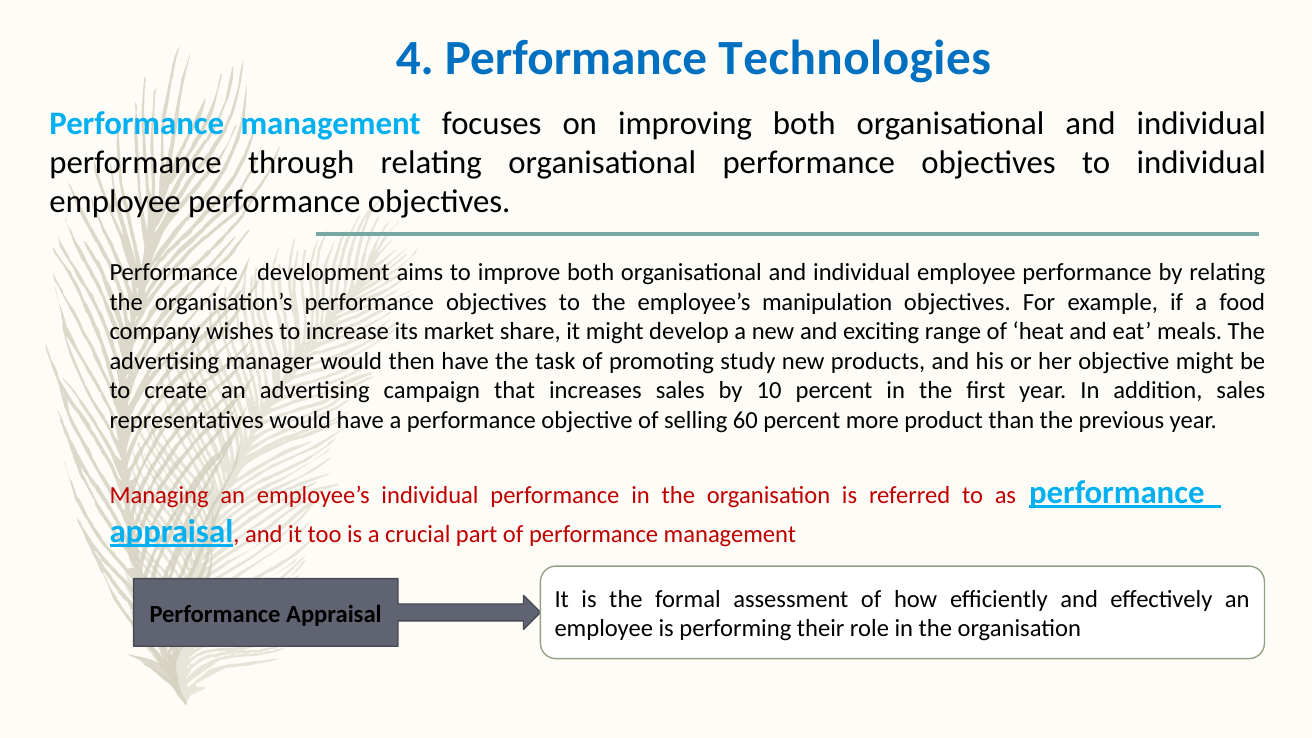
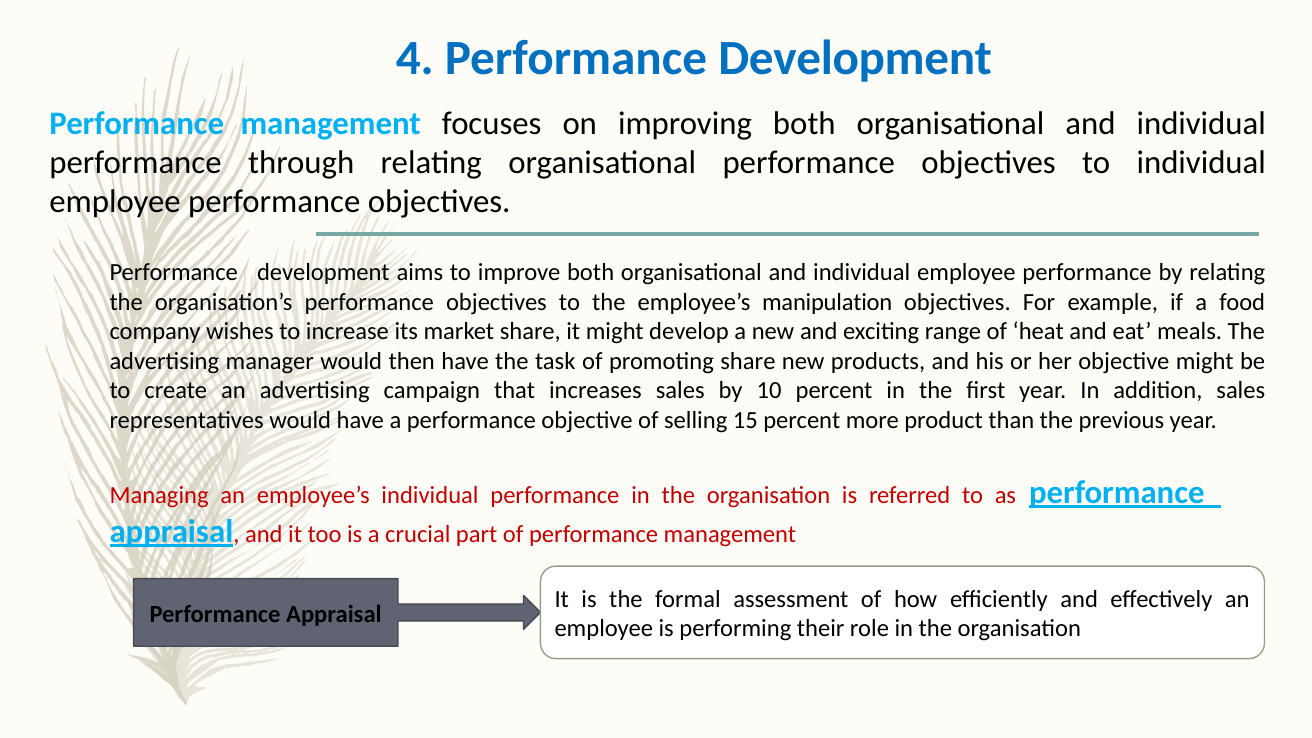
4 Performance Technologies: Technologies -> Development
promoting study: study -> share
60: 60 -> 15
